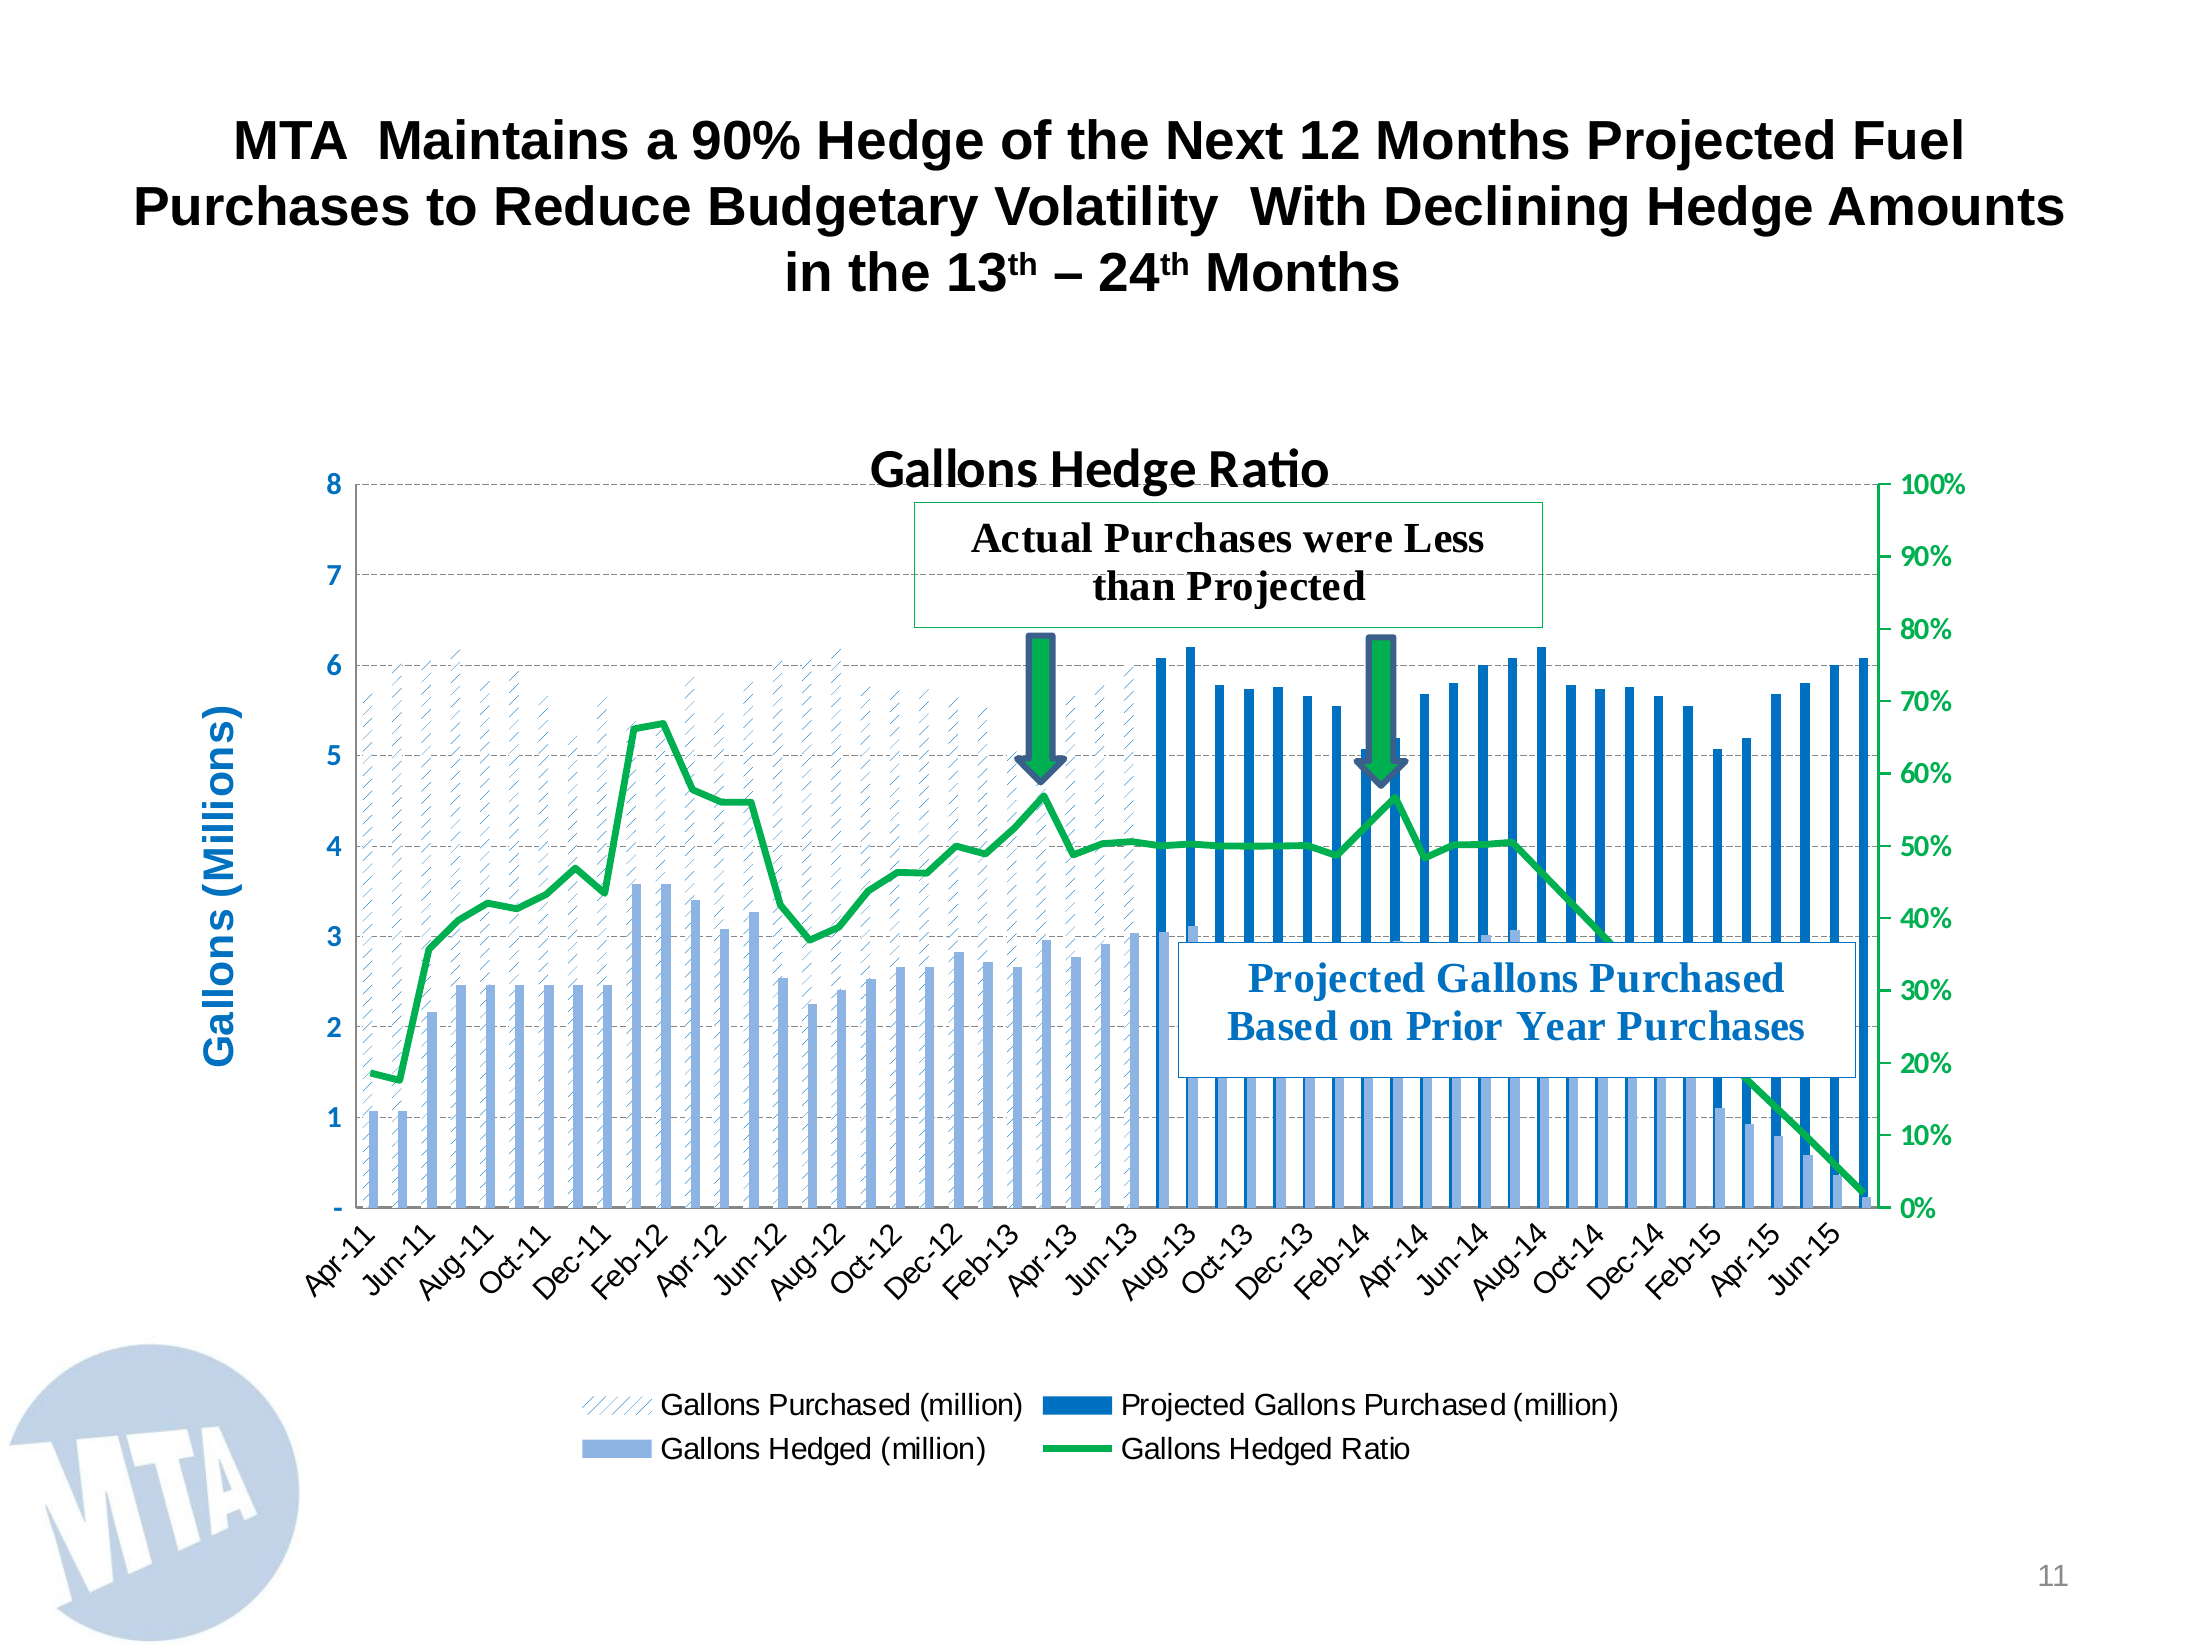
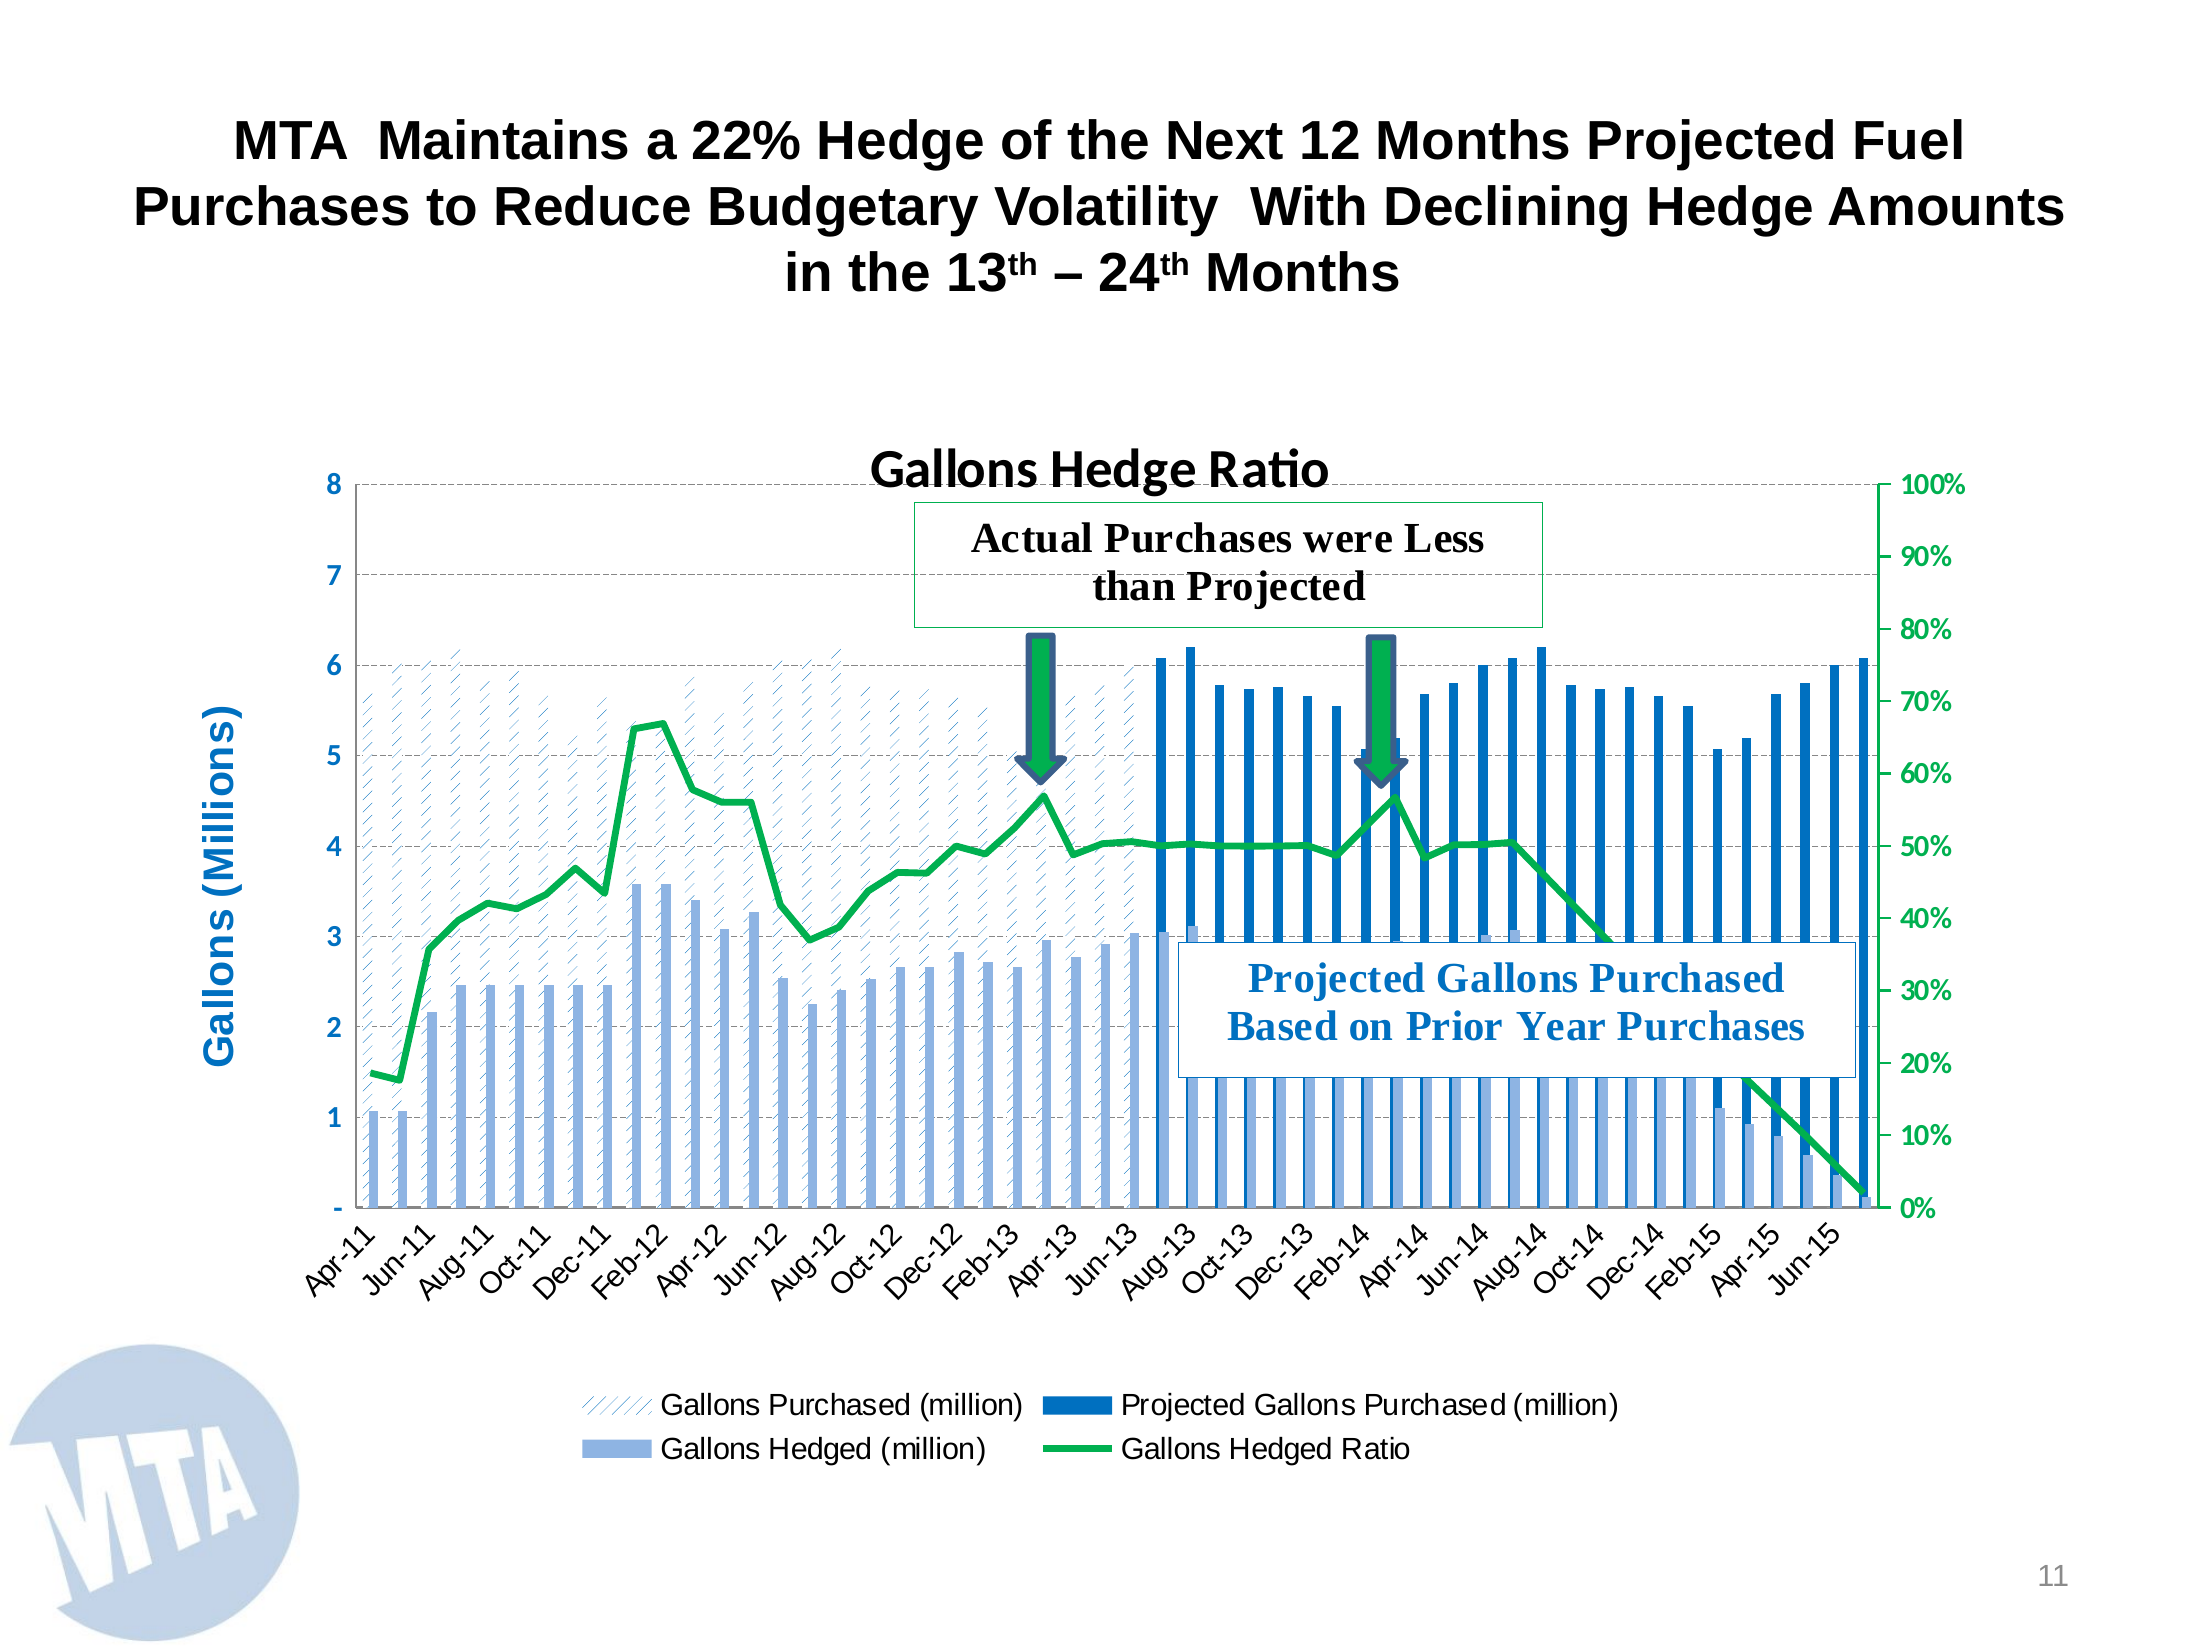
a 90%: 90% -> 22%
